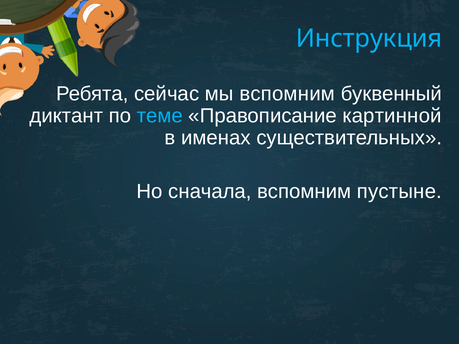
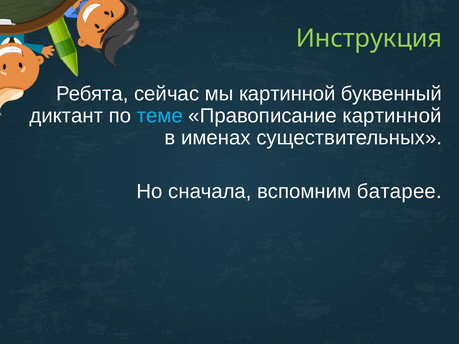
Инструкция colour: light blue -> light green
мы вспомним: вспомним -> картинной
пустыне: пустыне -> батарее
